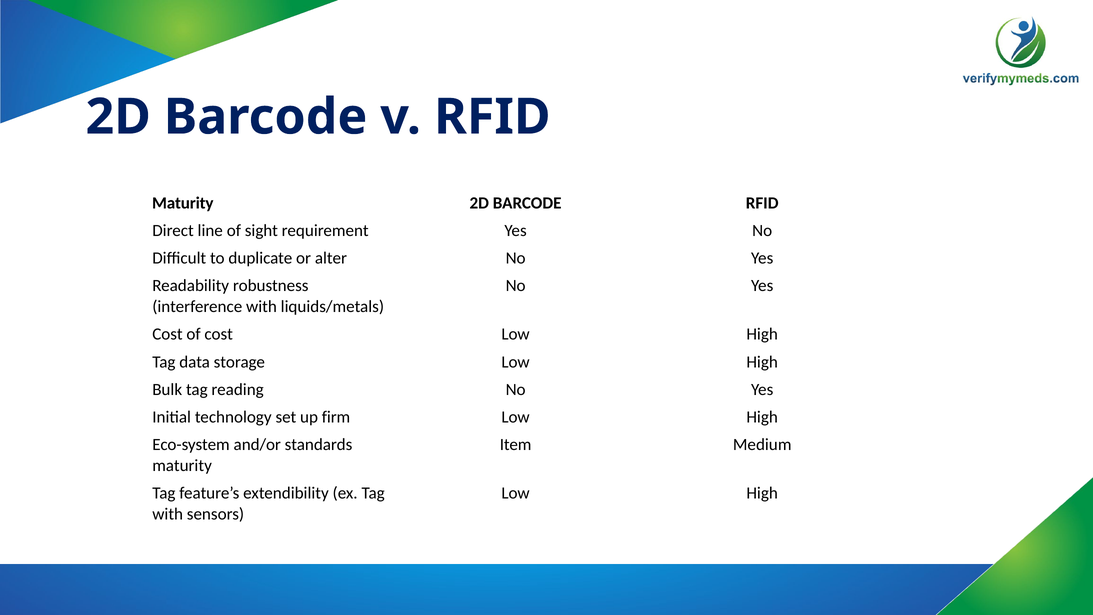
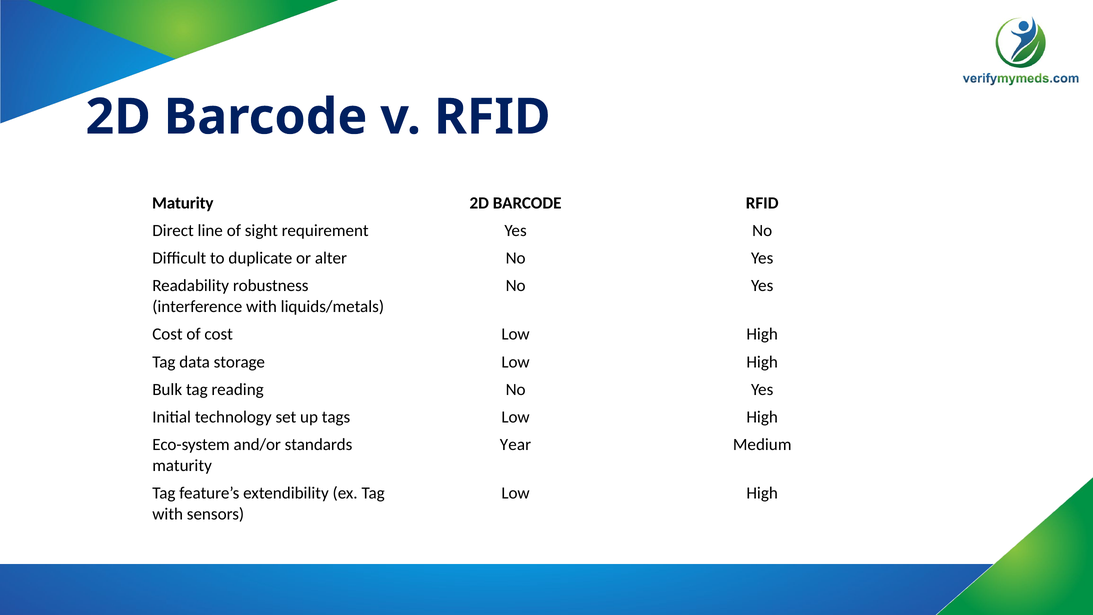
firm: firm -> tags
Item: Item -> Year
